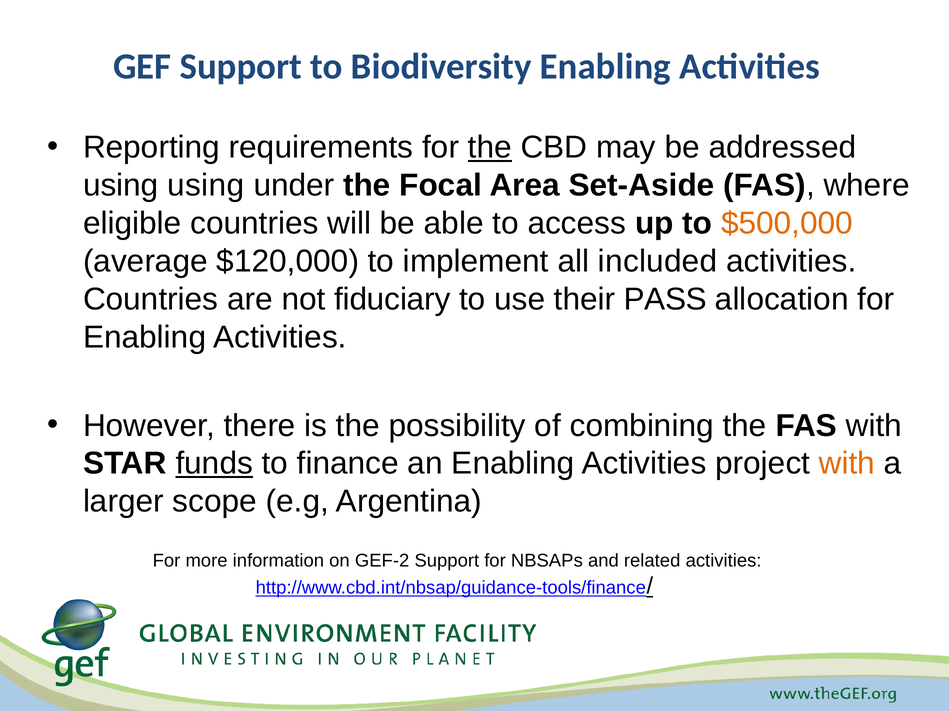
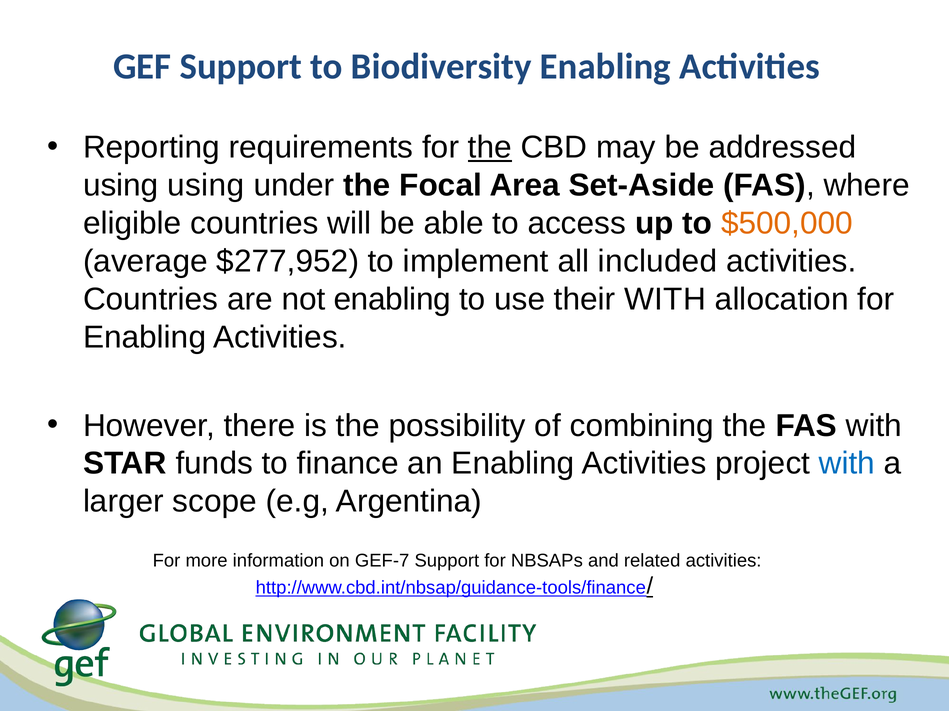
$120,000: $120,000 -> $277,952
not fiduciary: fiduciary -> enabling
their PASS: PASS -> WITH
funds underline: present -> none
with at (847, 464) colour: orange -> blue
GEF-2: GEF-2 -> GEF-7
